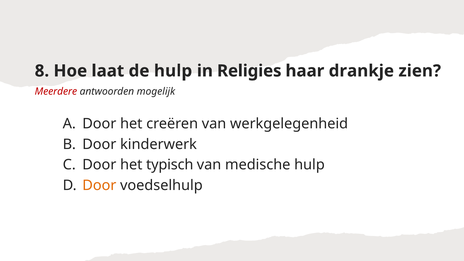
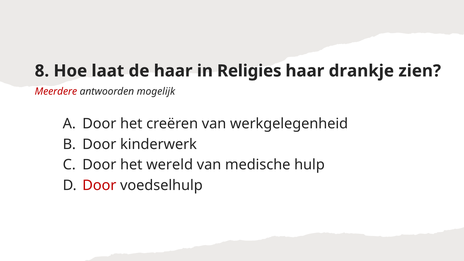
de hulp: hulp -> haar
typisch: typisch -> wereld
Door at (99, 185) colour: orange -> red
